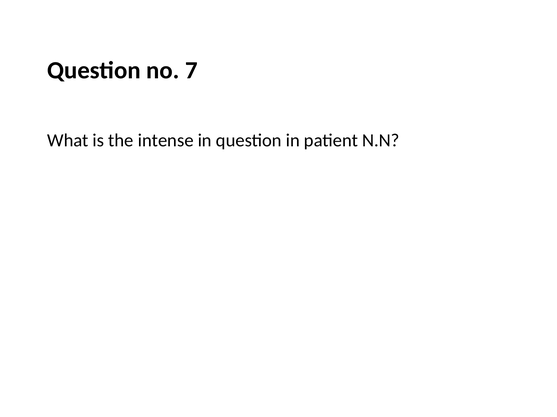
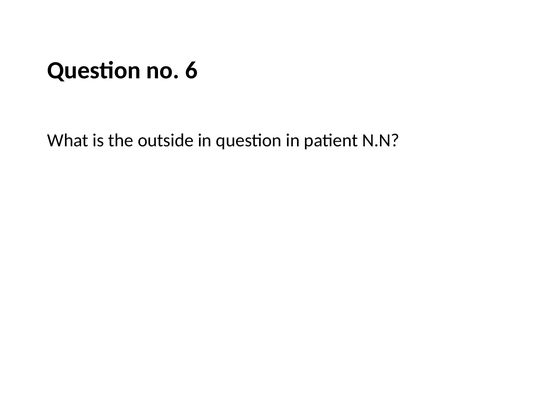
7: 7 -> 6
intense: intense -> outside
